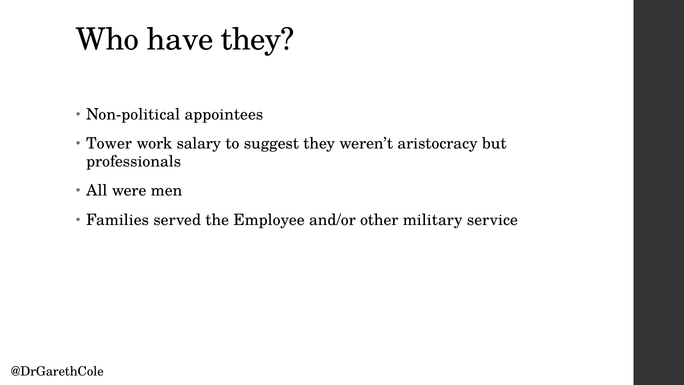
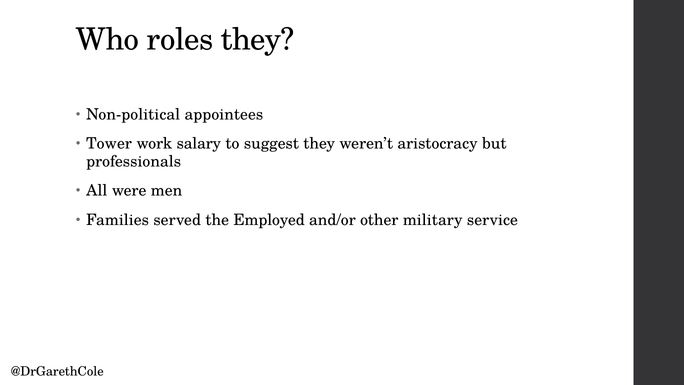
have: have -> roles
Employee: Employee -> Employed
